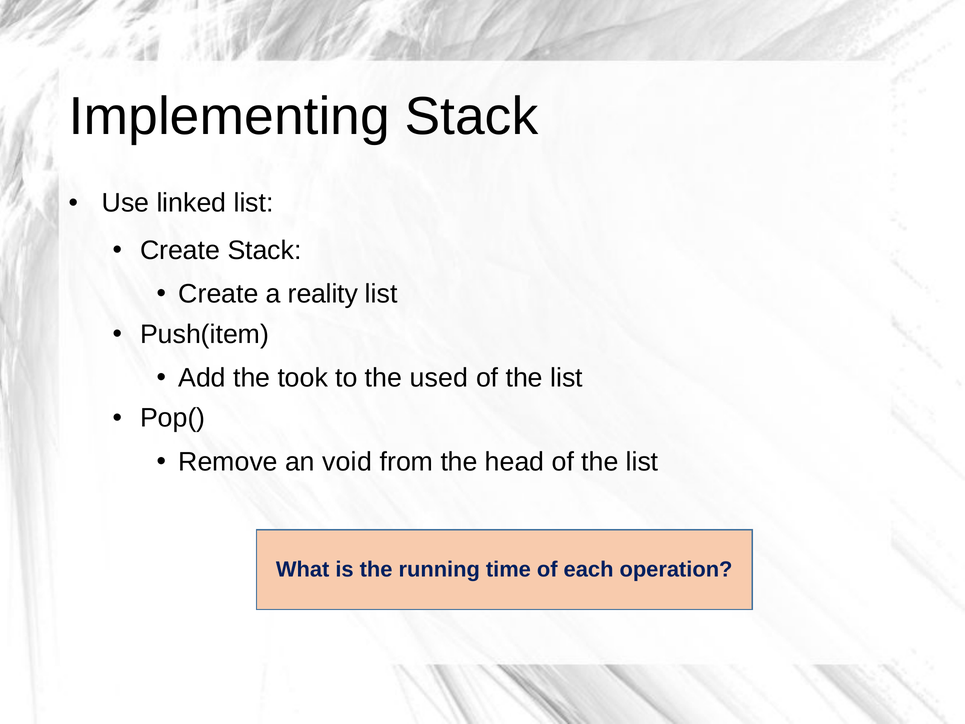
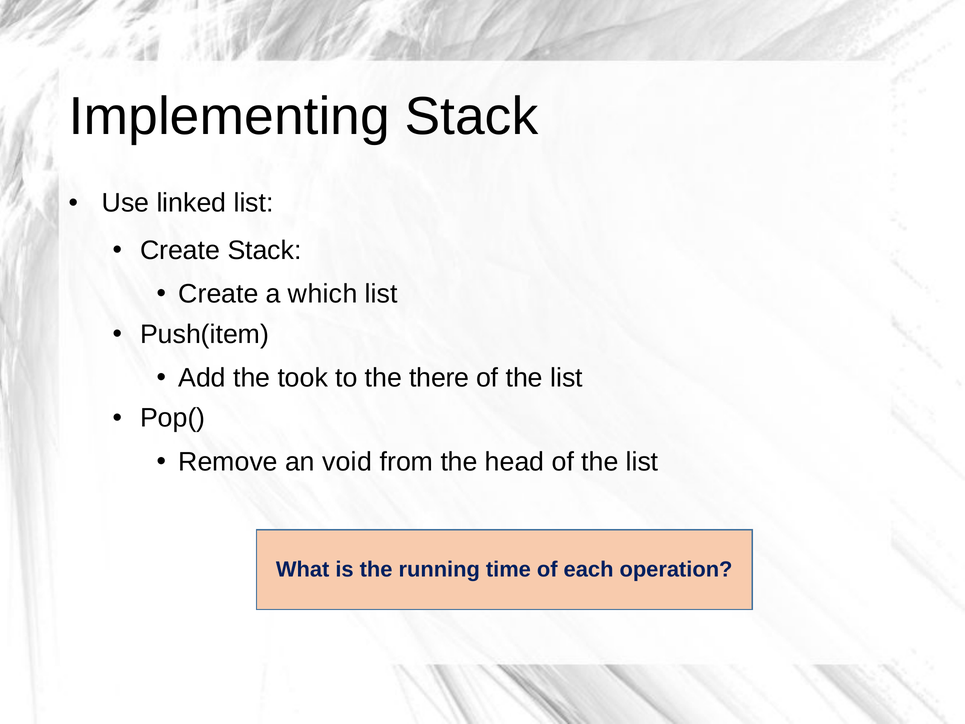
reality: reality -> which
used: used -> there
